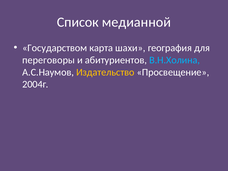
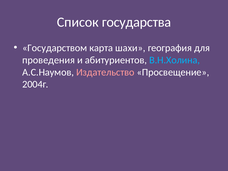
медианной: медианной -> государства
переговоры: переговоры -> проведения
Издательство colour: yellow -> pink
